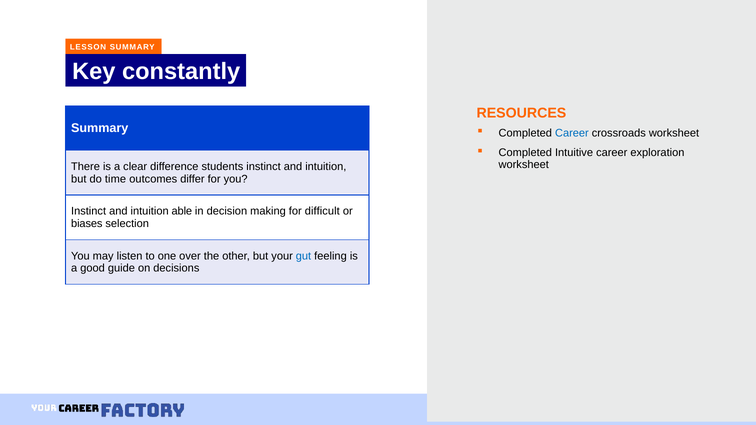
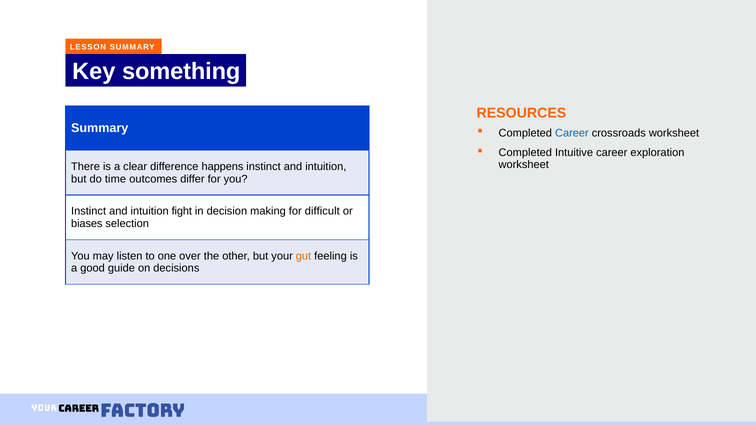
constantly: constantly -> something
students: students -> happens
able: able -> fight
gut colour: blue -> orange
